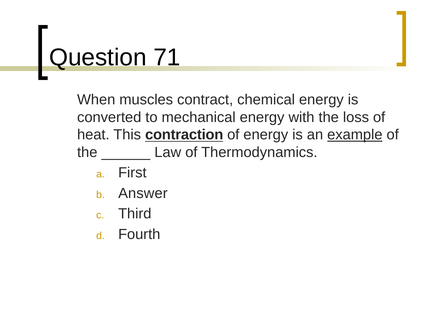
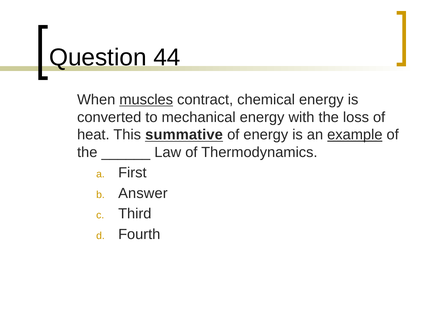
71: 71 -> 44
muscles underline: none -> present
contraction: contraction -> summative
